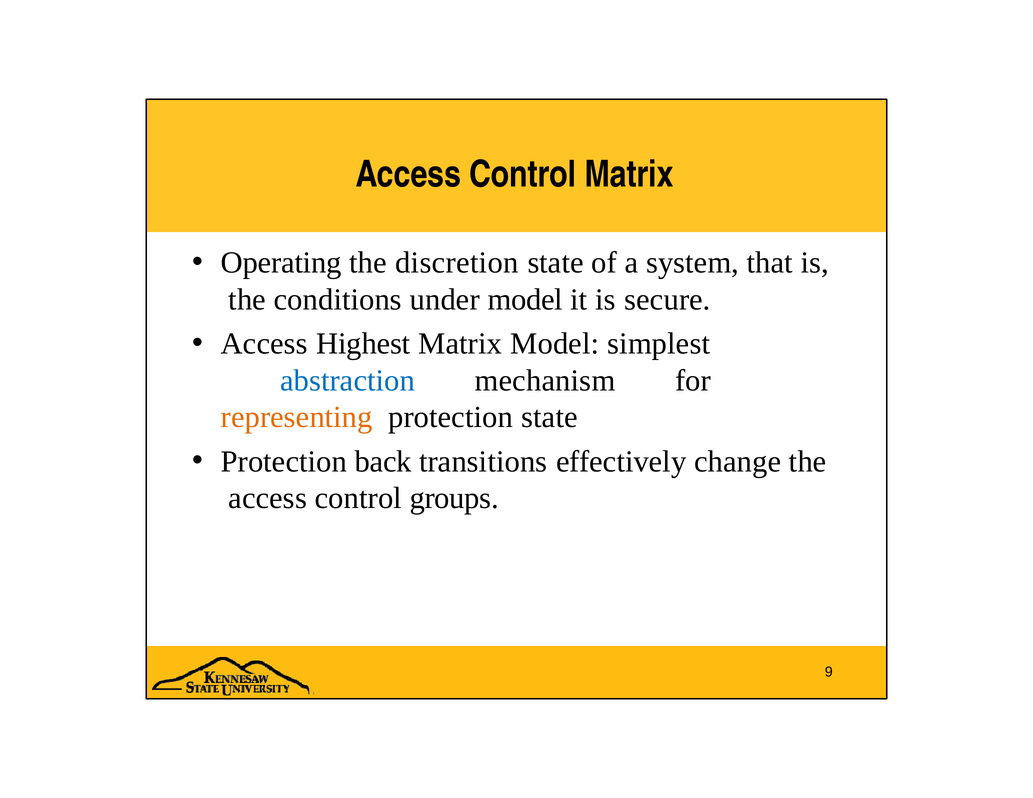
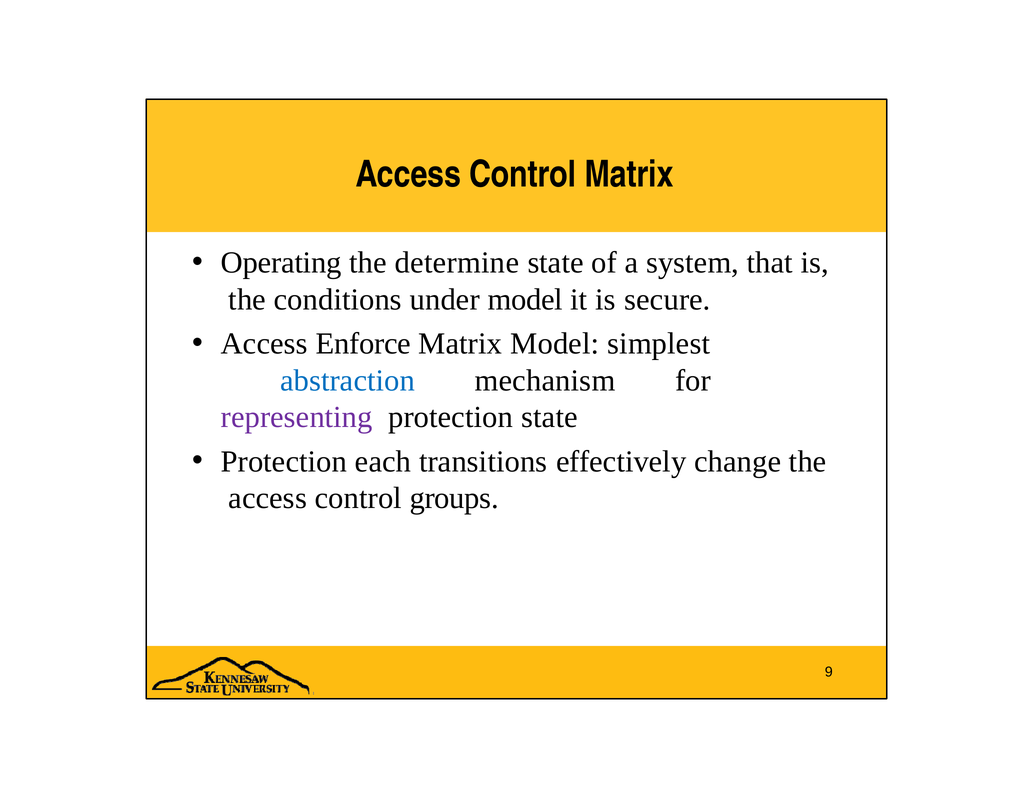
discretion: discretion -> determine
Highest: Highest -> Enforce
representing colour: orange -> purple
back: back -> each
